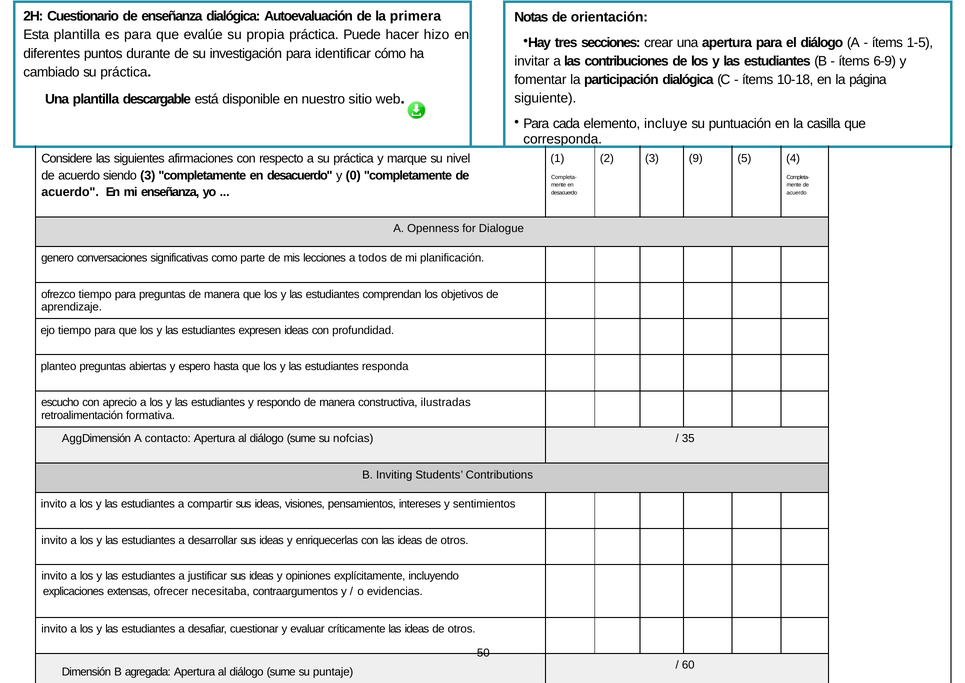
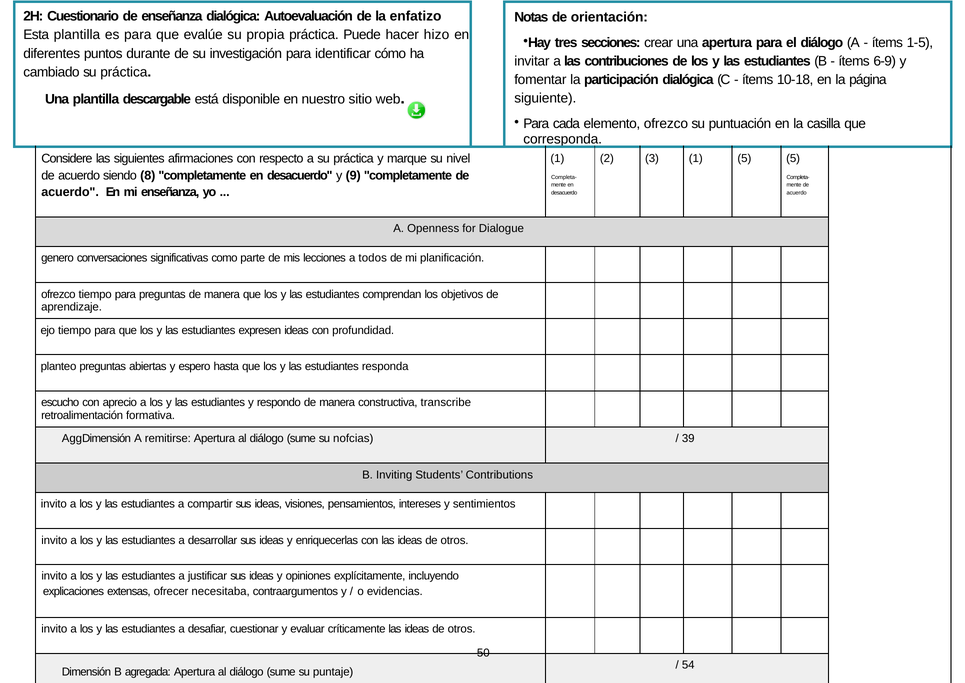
primera: primera -> enfatizo
elemento incluye: incluye -> ofrezco
3 9: 9 -> 1
5 4: 4 -> 5
siendo 3: 3 -> 8
0: 0 -> 9
ilustradas: ilustradas -> transcribe
contacto: contacto -> remitirse
35: 35 -> 39
60: 60 -> 54
